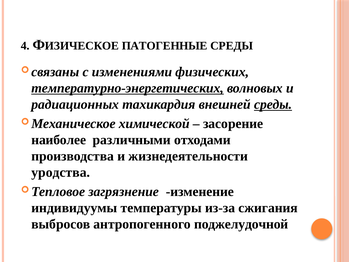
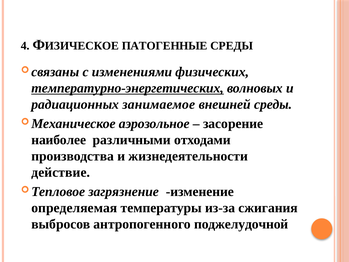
тахикардия: тахикардия -> занимаемое
среды at (273, 104) underline: present -> none
химической: химической -> аэрозольное
уродства: уродства -> действие
индивидуумы: индивидуумы -> определяемая
